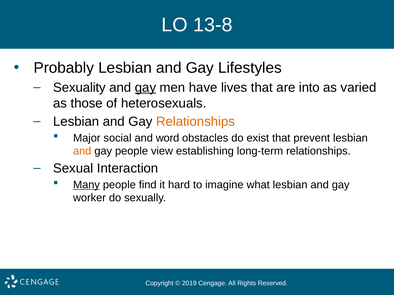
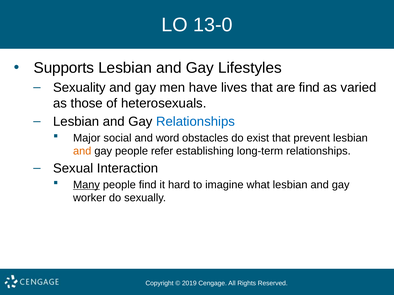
13-8: 13-8 -> 13-0
Probably: Probably -> Supports
gay at (146, 88) underline: present -> none
are into: into -> find
Relationships at (195, 122) colour: orange -> blue
view: view -> refer
